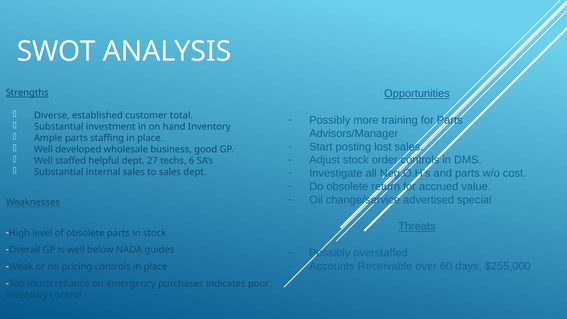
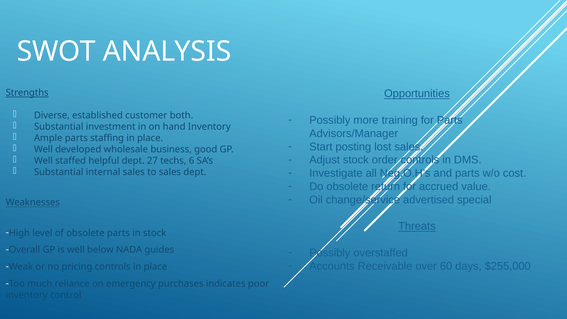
total: total -> both
